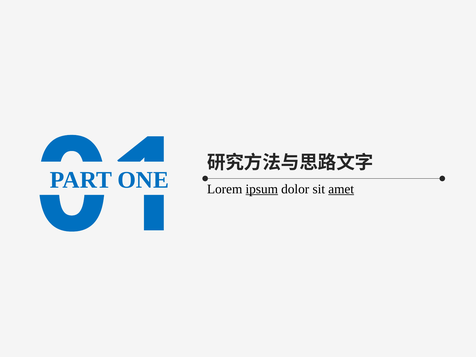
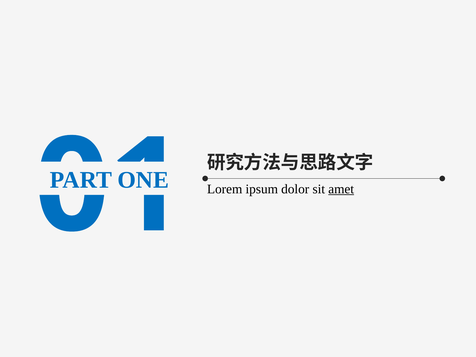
ipsum underline: present -> none
